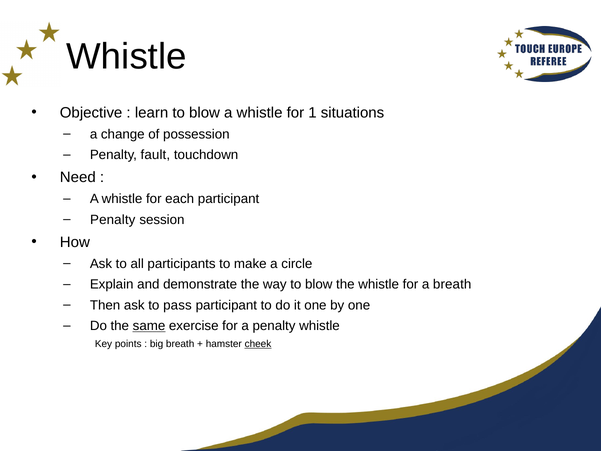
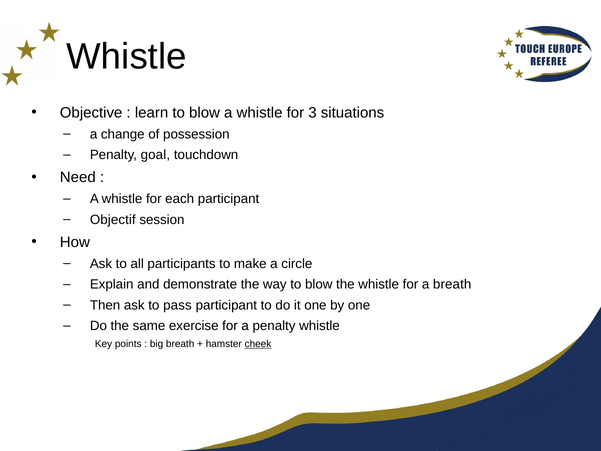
1: 1 -> 3
fault: fault -> goal
Penalty at (113, 220): Penalty -> Objectif
same underline: present -> none
